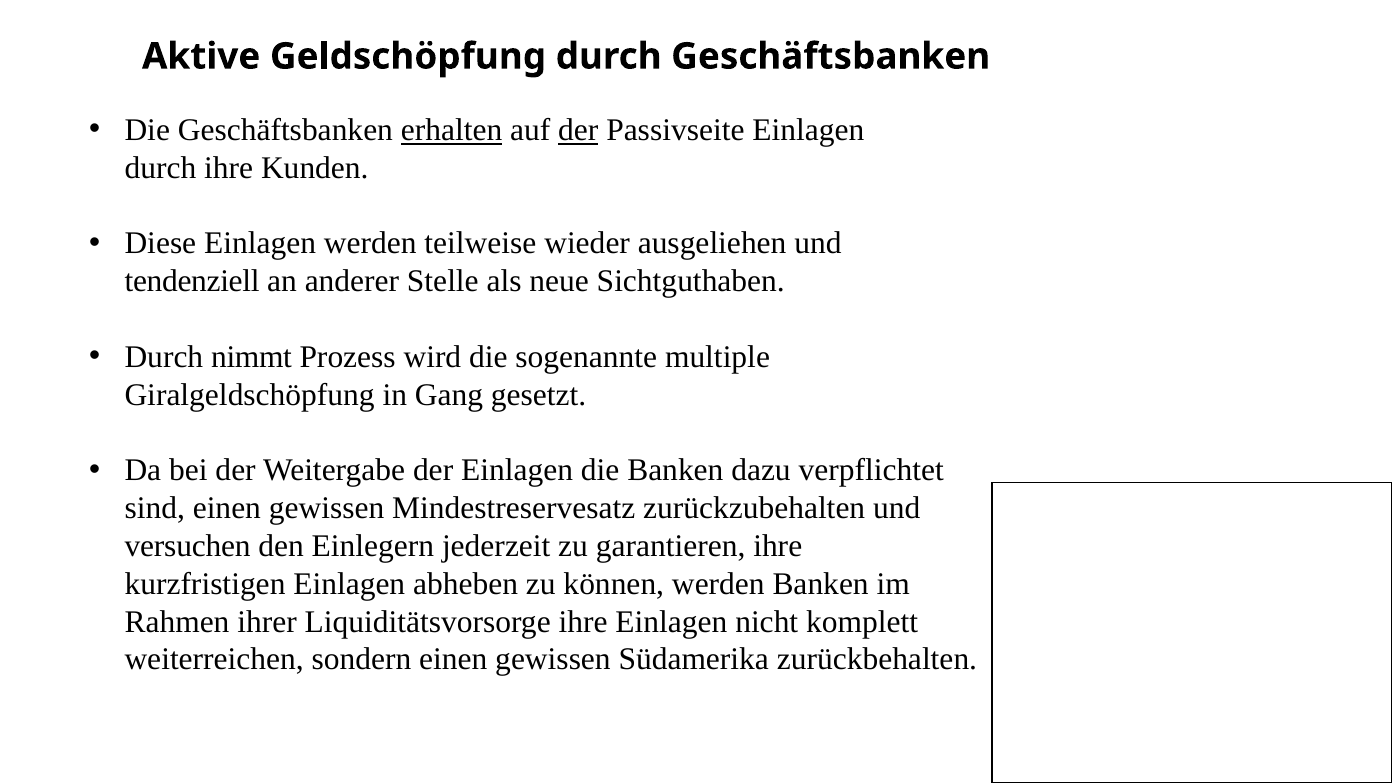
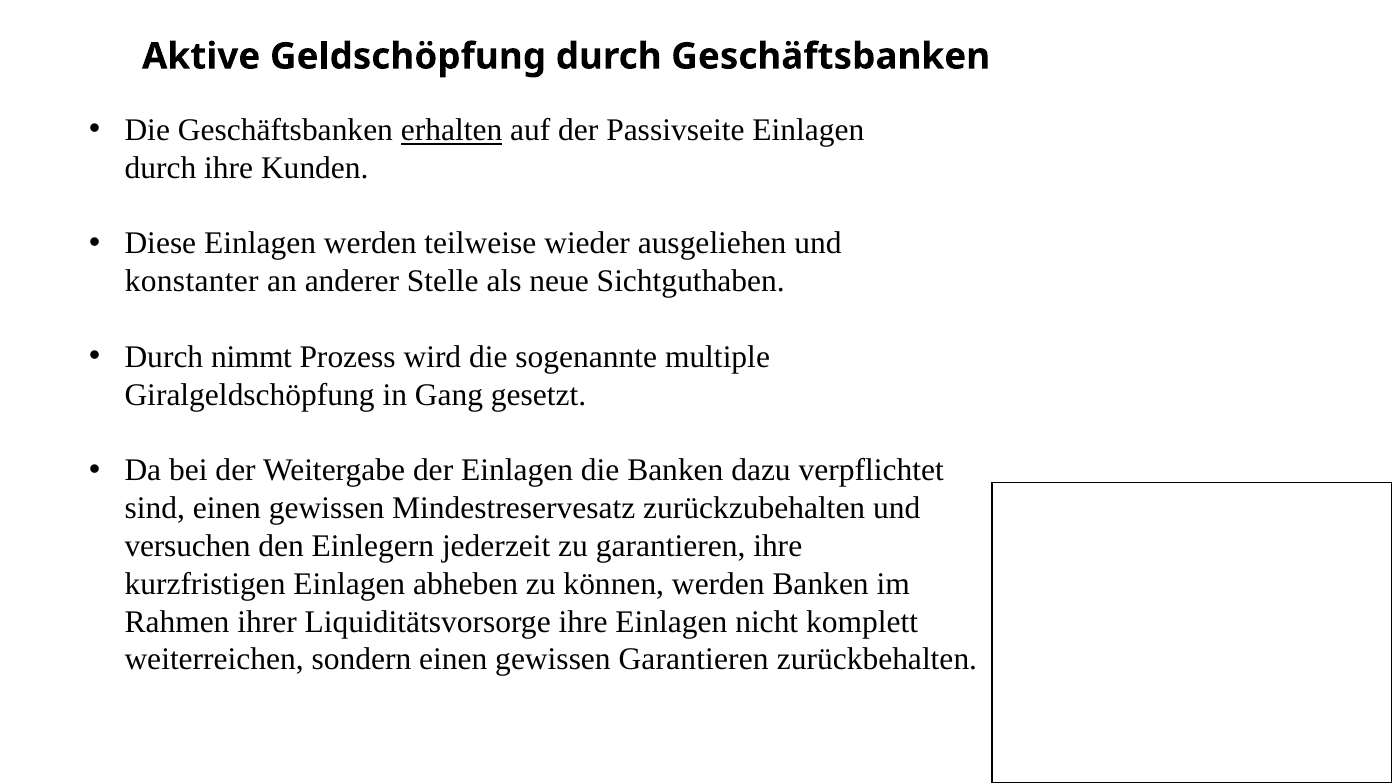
der at (578, 130) underline: present -> none
tendenziell: tendenziell -> konstanter
gewissen Südamerika: Südamerika -> Garantieren
